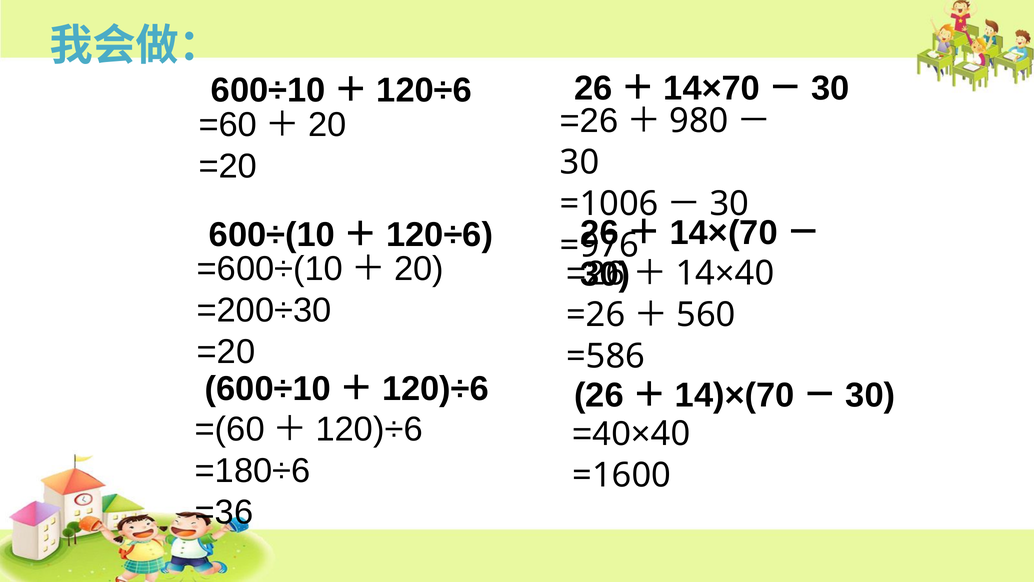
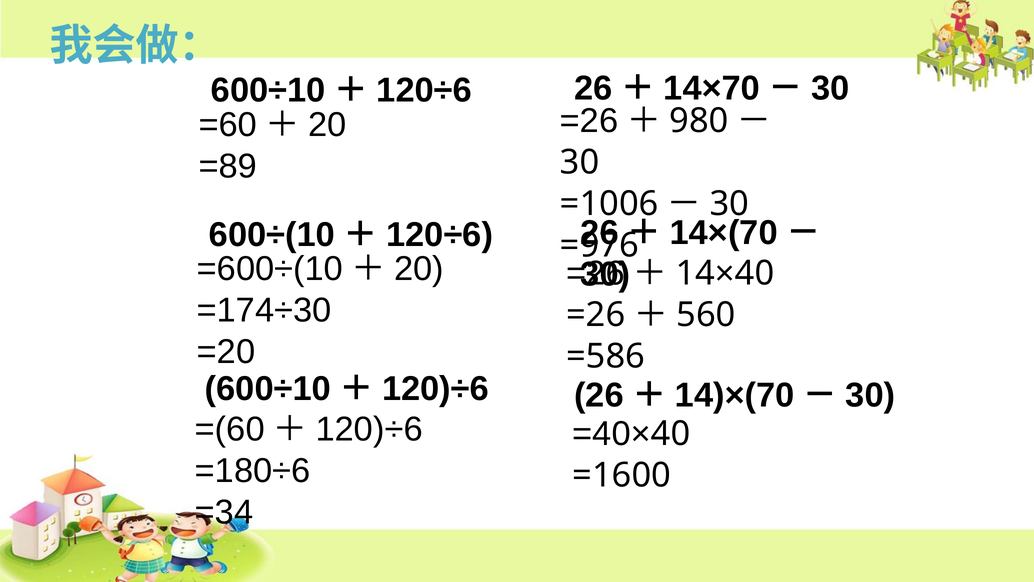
=20 at (228, 166): =20 -> =89
=200÷30: =200÷30 -> =174÷30
=36: =36 -> =34
